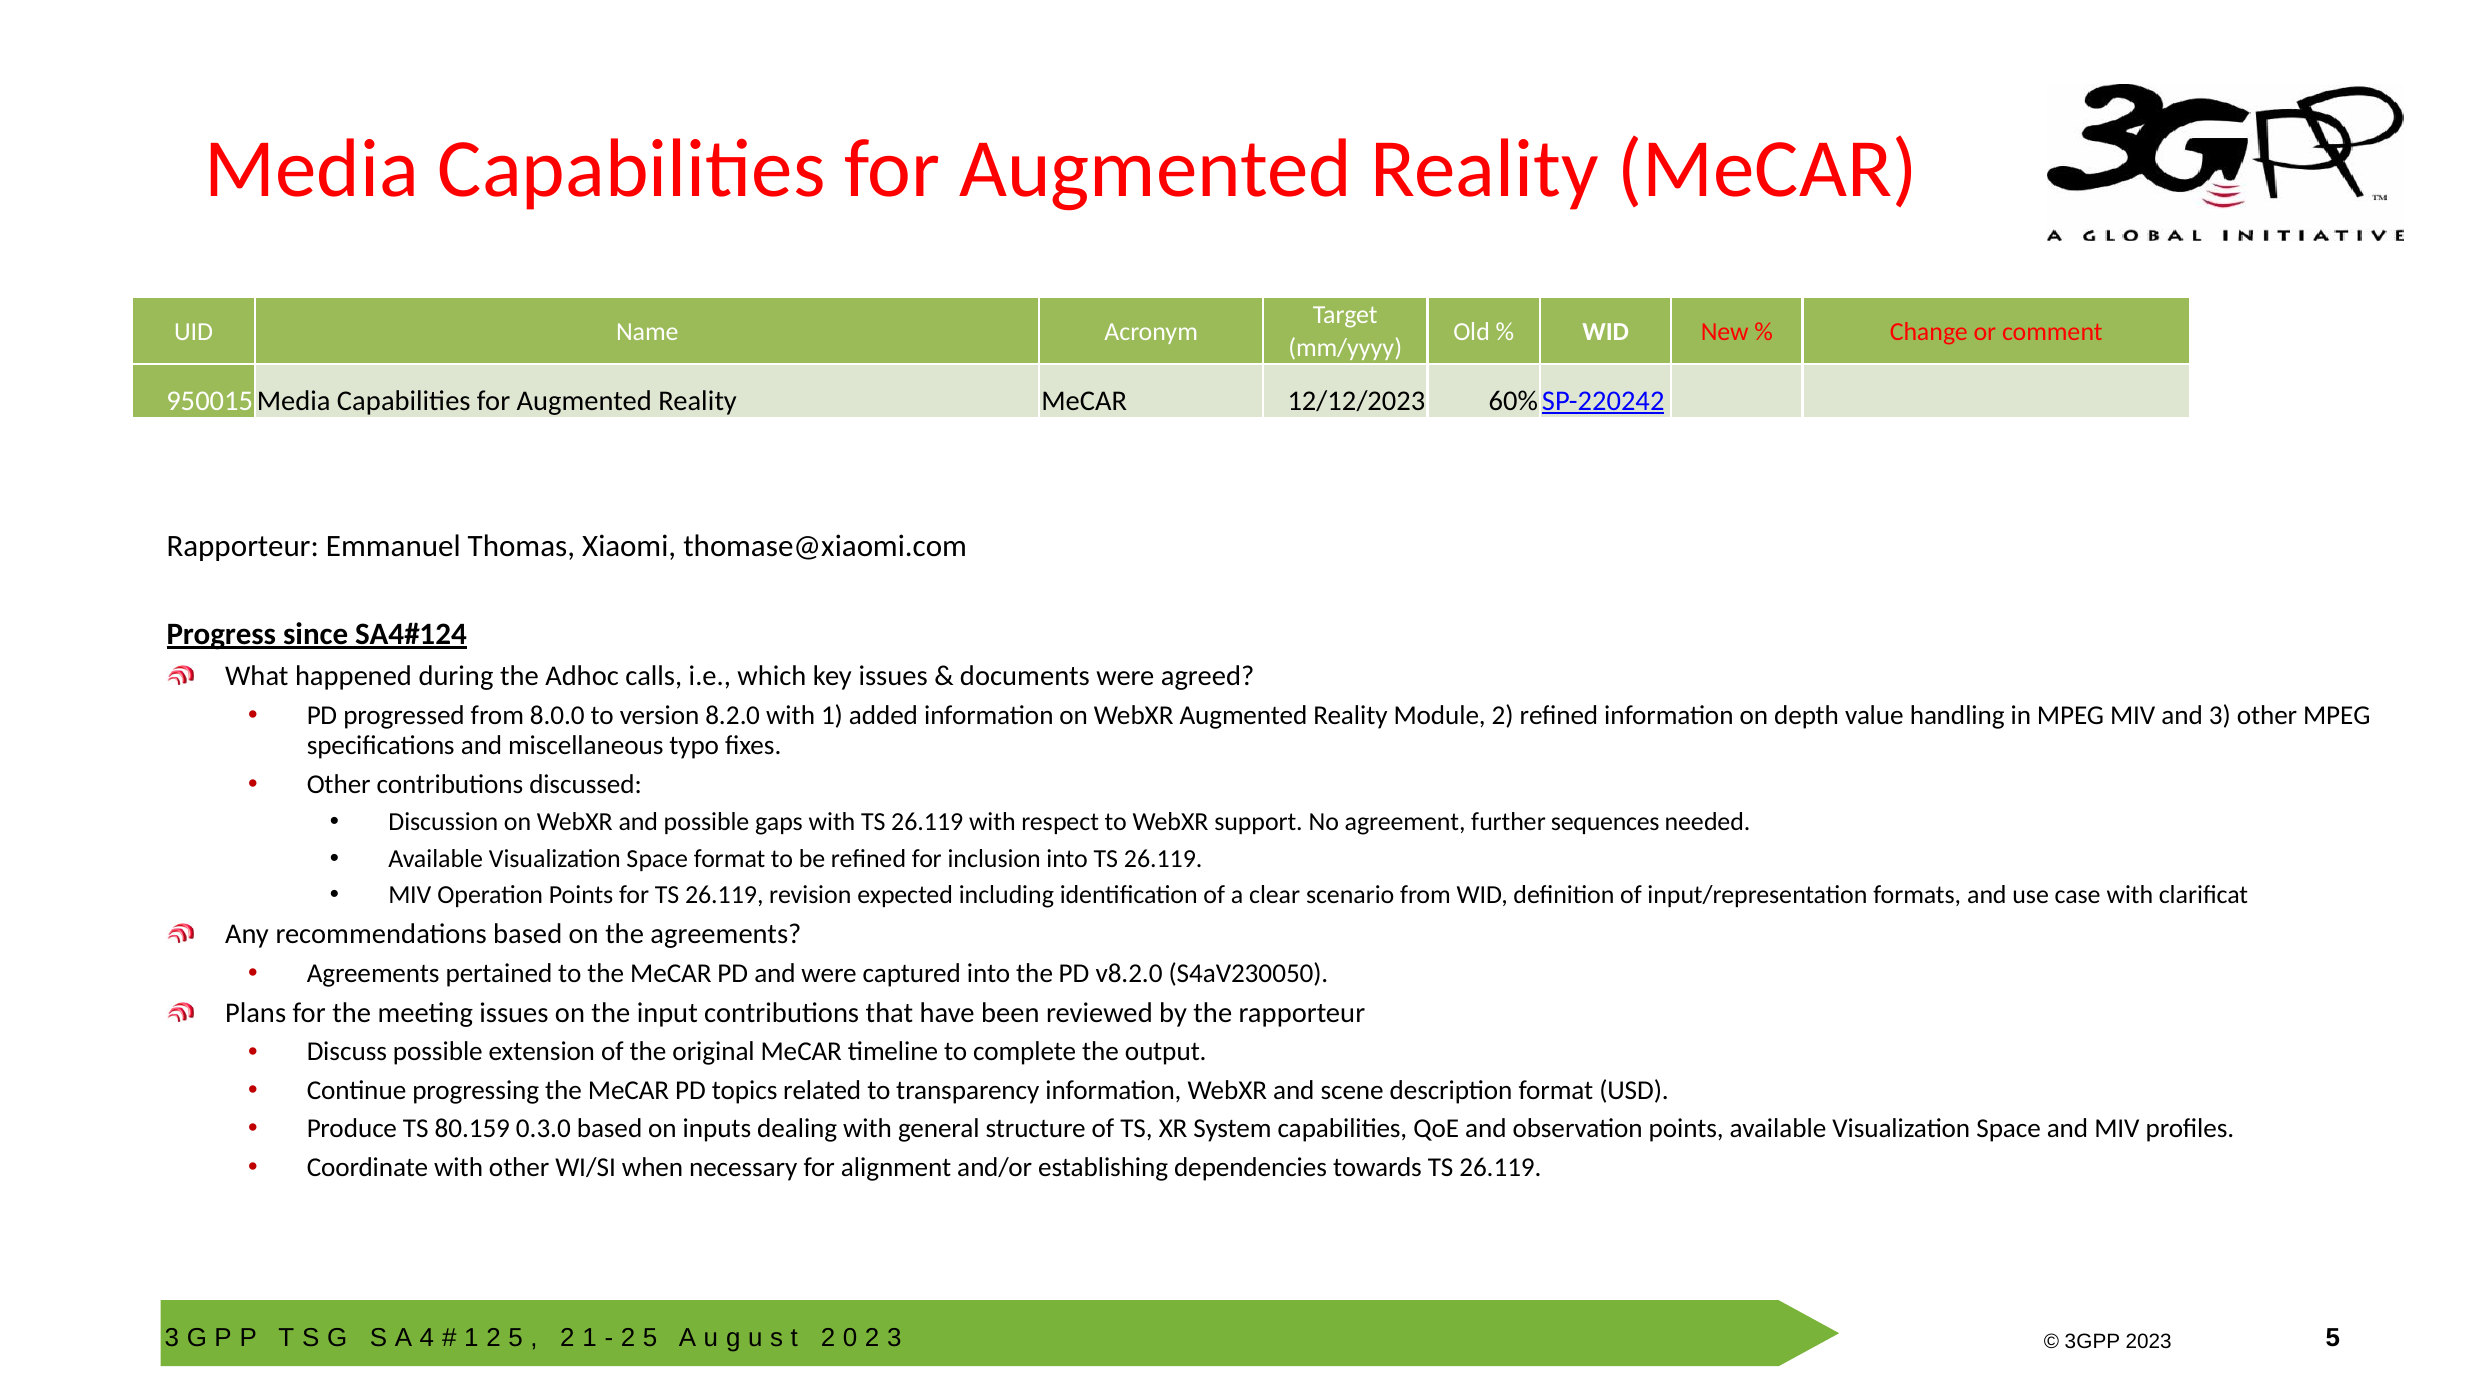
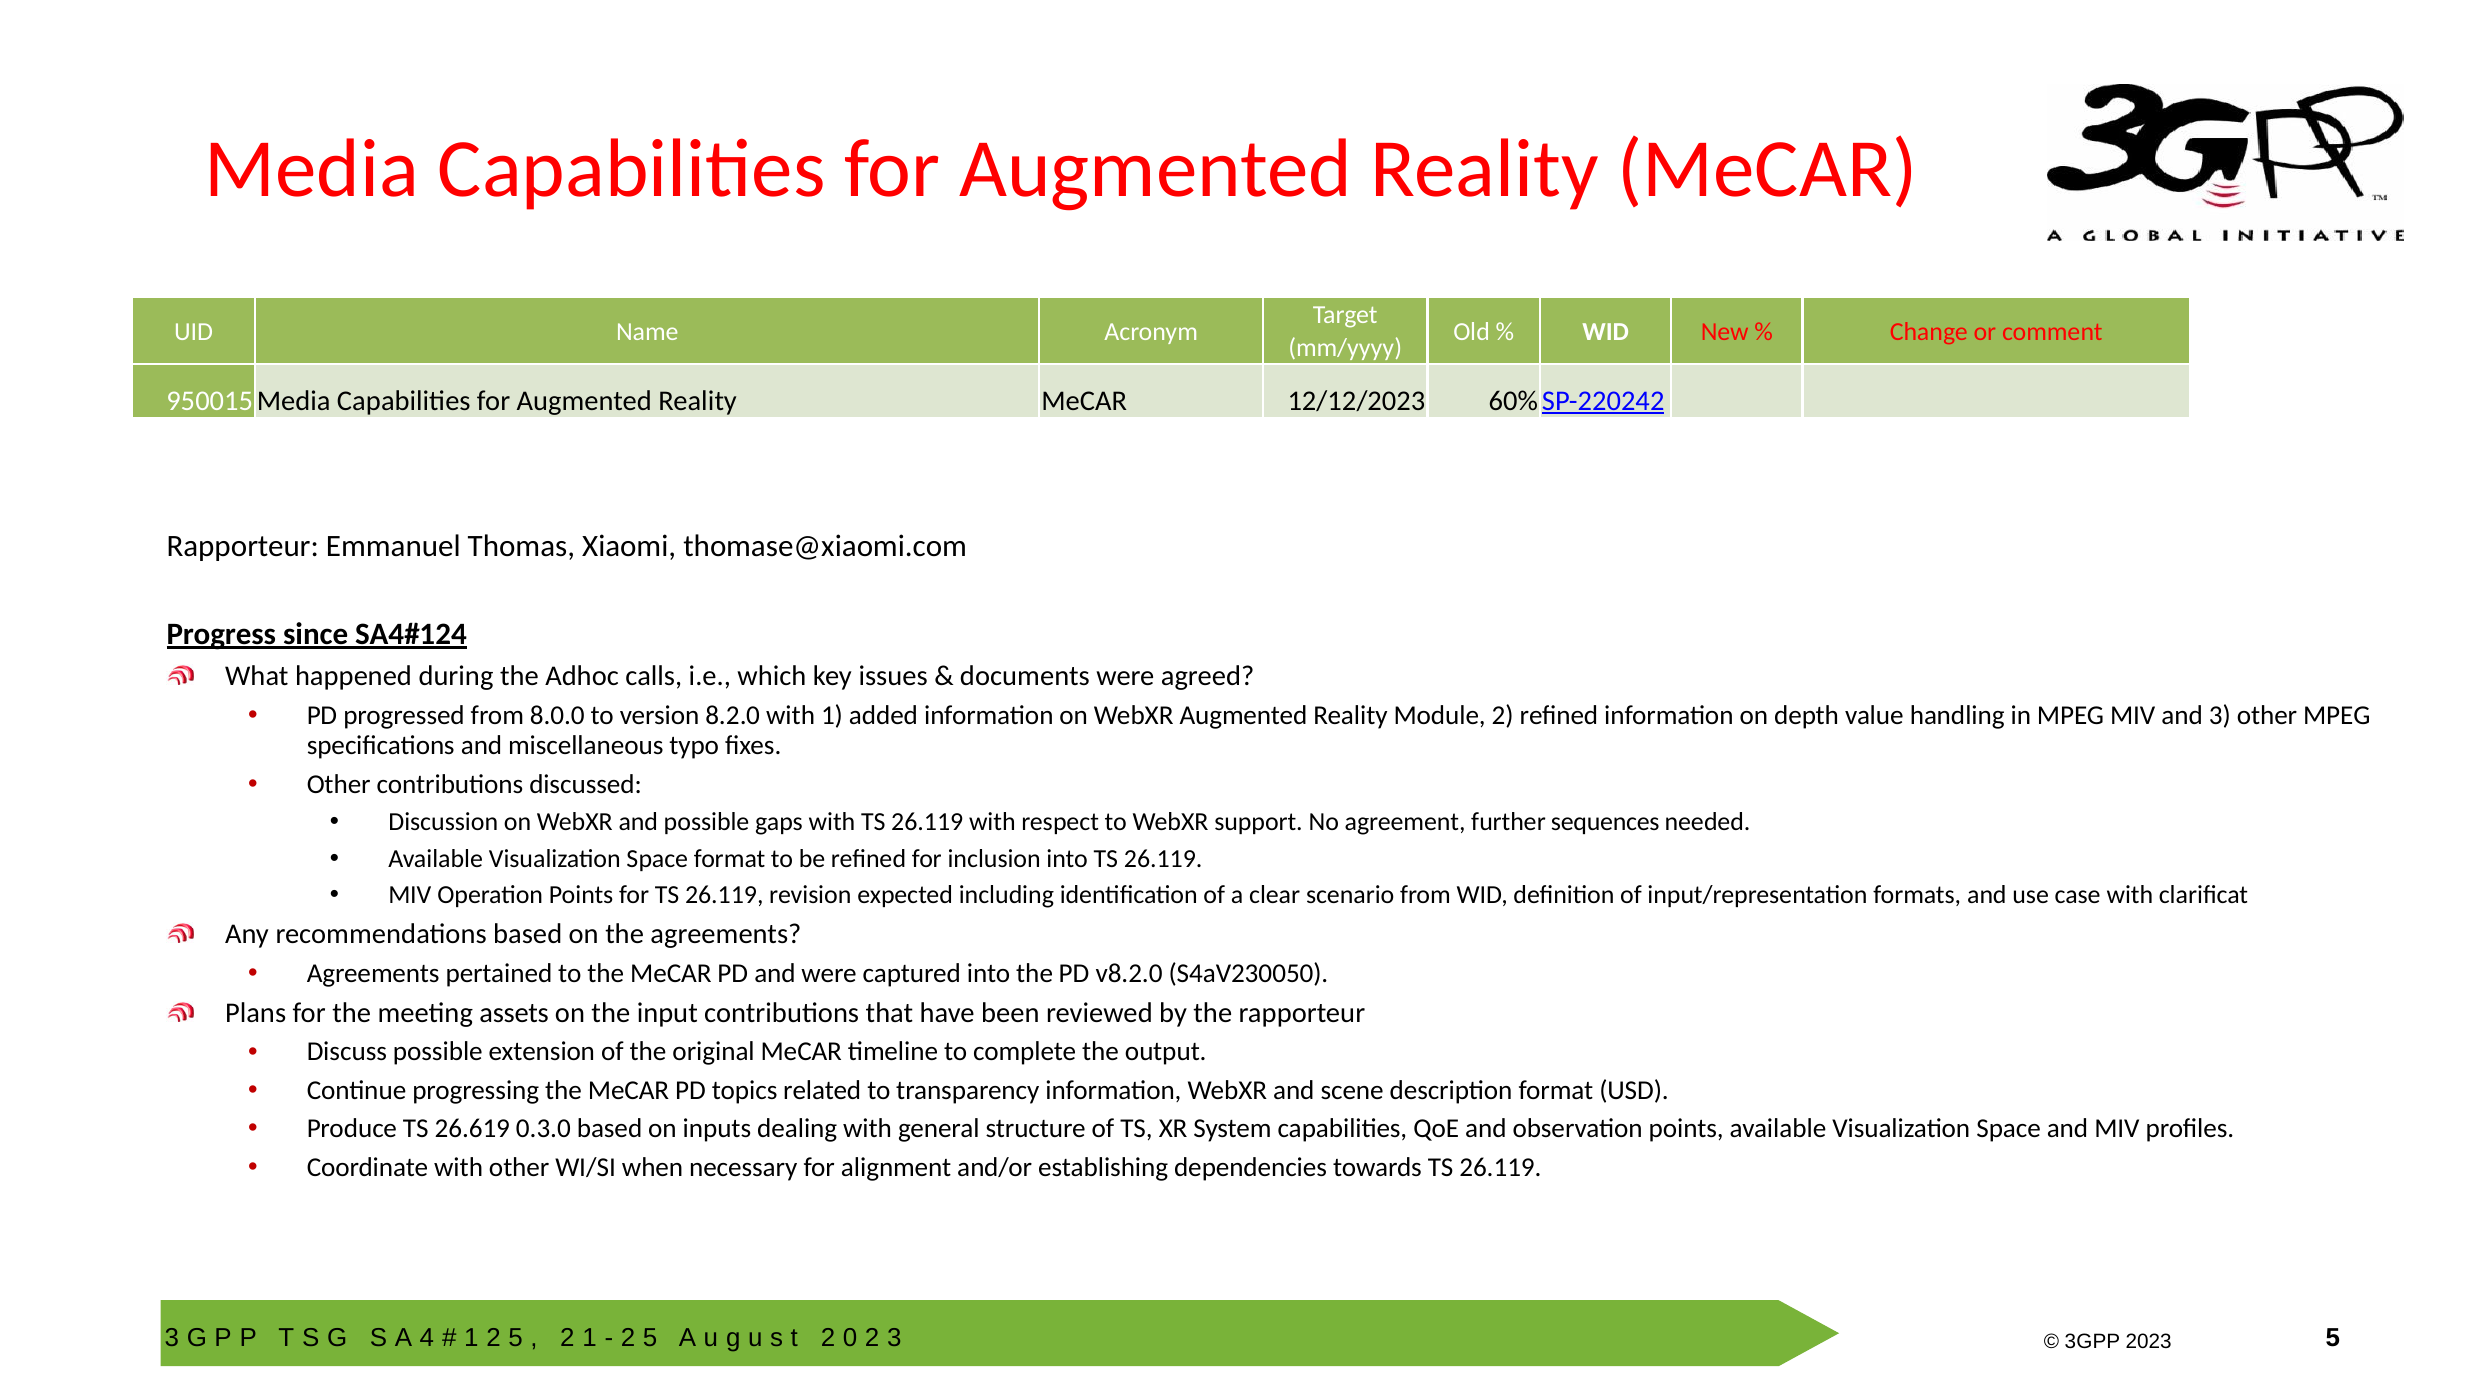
meeting issues: issues -> assets
80.159: 80.159 -> 26.619
